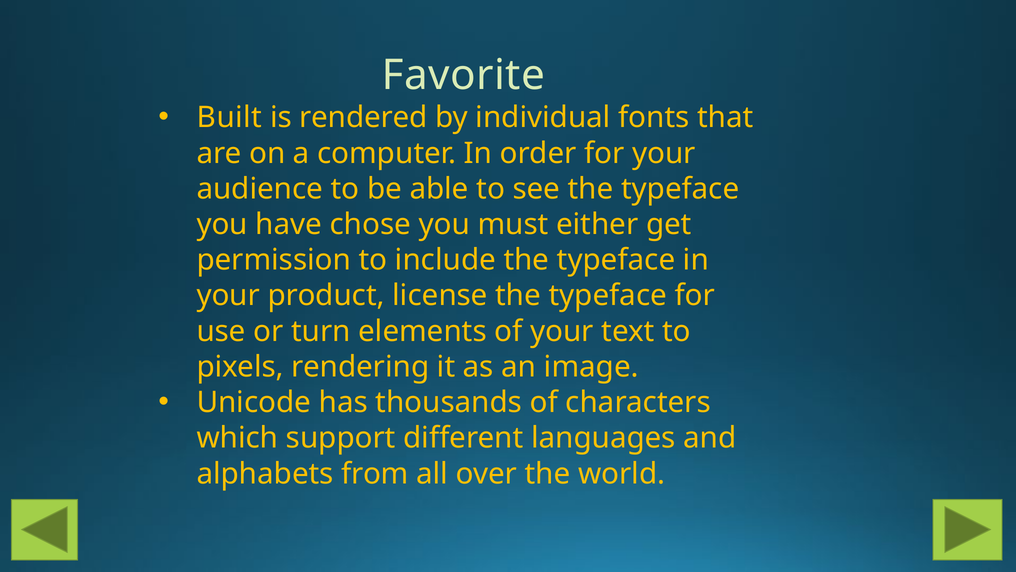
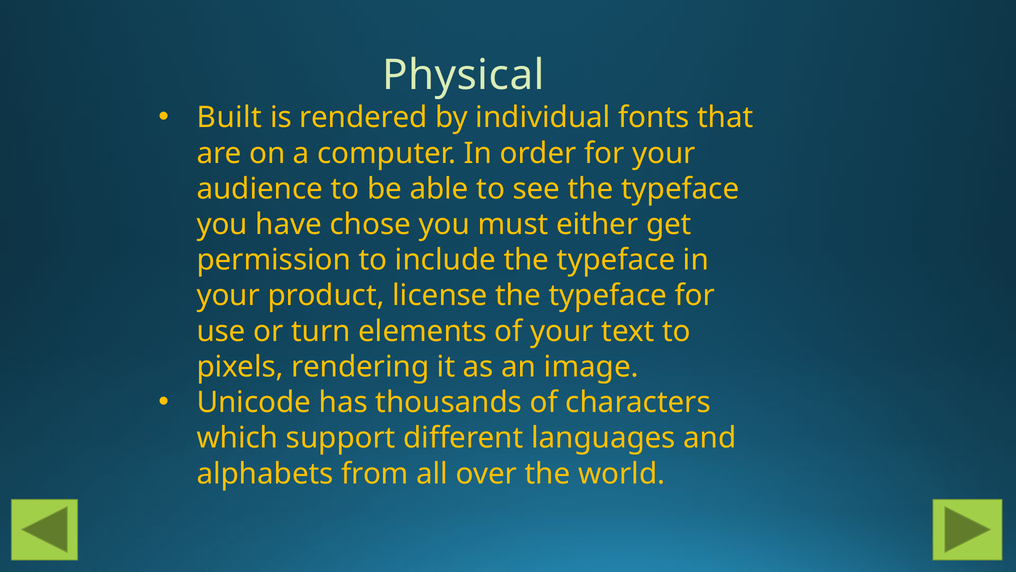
Favorite: Favorite -> Physical
